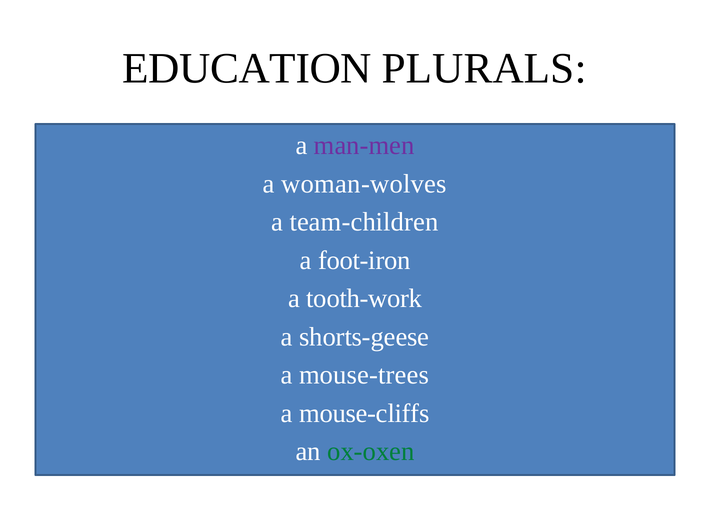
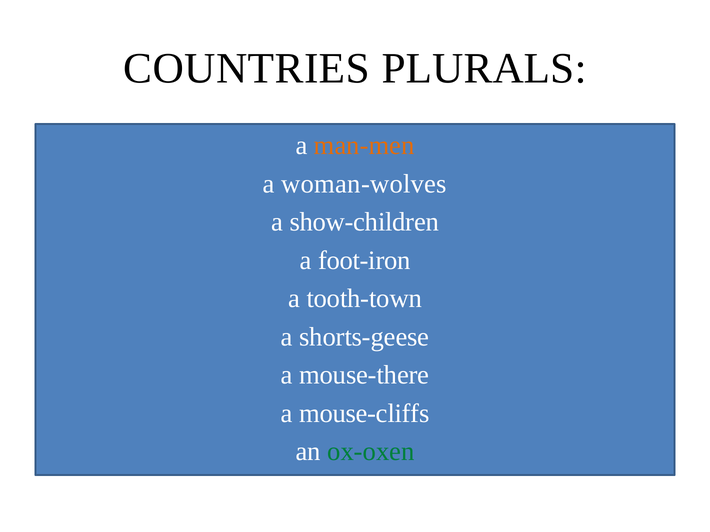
EDUCATION: EDUCATION -> COUNTRIES
man-men colour: purple -> orange
team-children: team-children -> show-children
tooth-work: tooth-work -> tooth-town
mouse-trees: mouse-trees -> mouse-there
